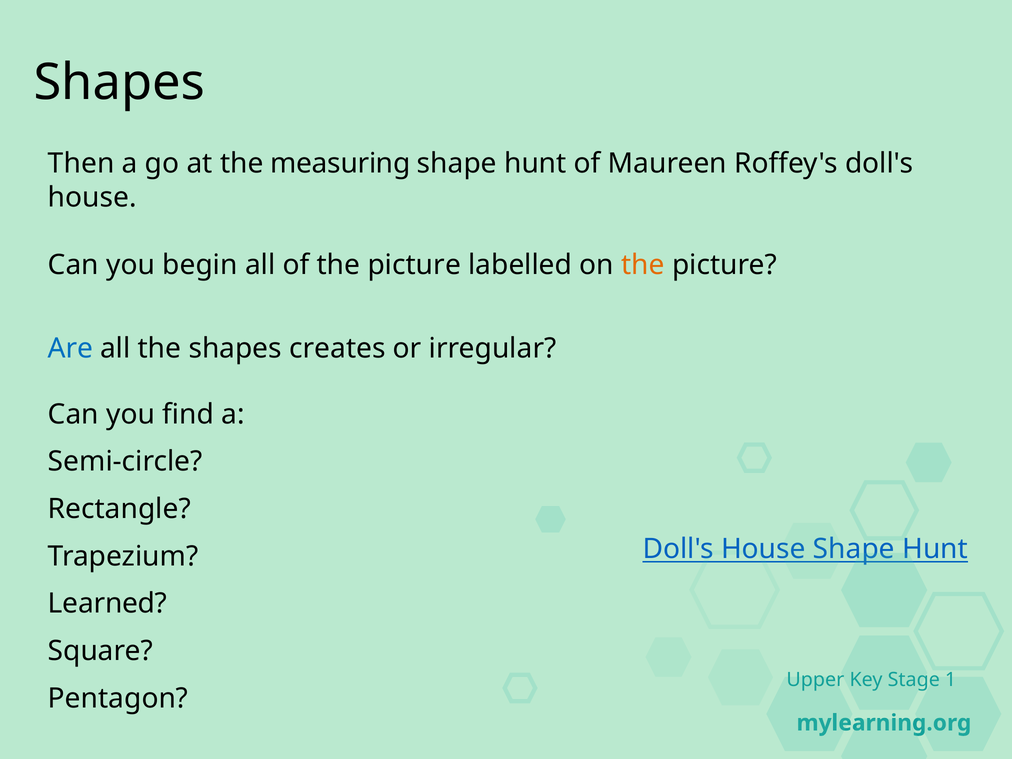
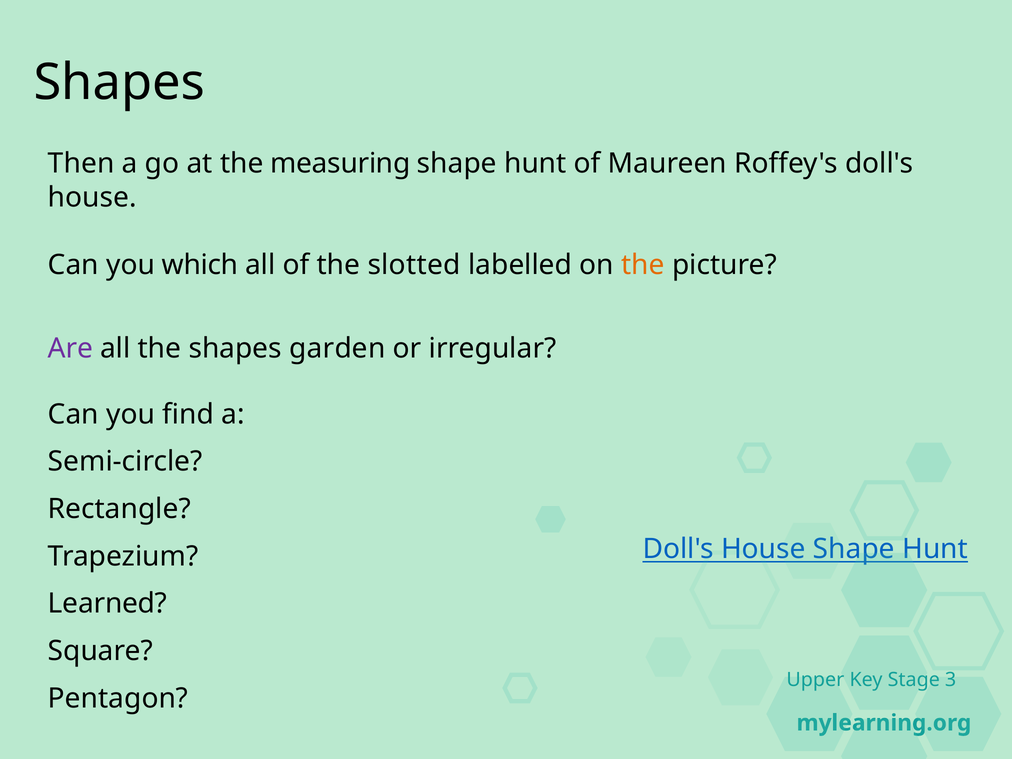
begin: begin -> which
of the picture: picture -> slotted
Are colour: blue -> purple
creates: creates -> garden
1: 1 -> 3
